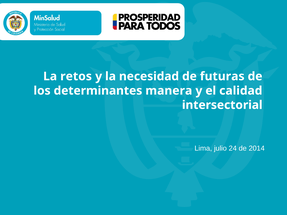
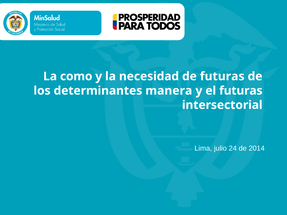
retos: retos -> como
el calidad: calidad -> futuras
